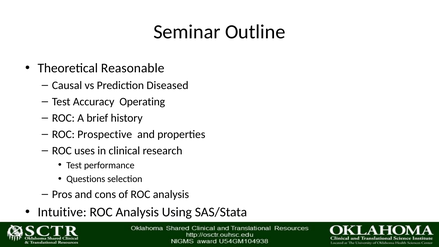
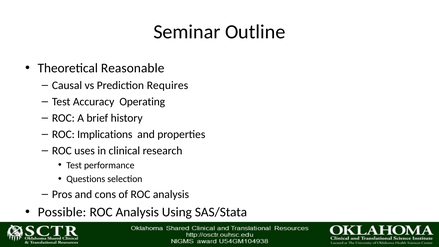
Diseased: Diseased -> Requires
Prospective: Prospective -> Implications
Intuitive: Intuitive -> Possible
